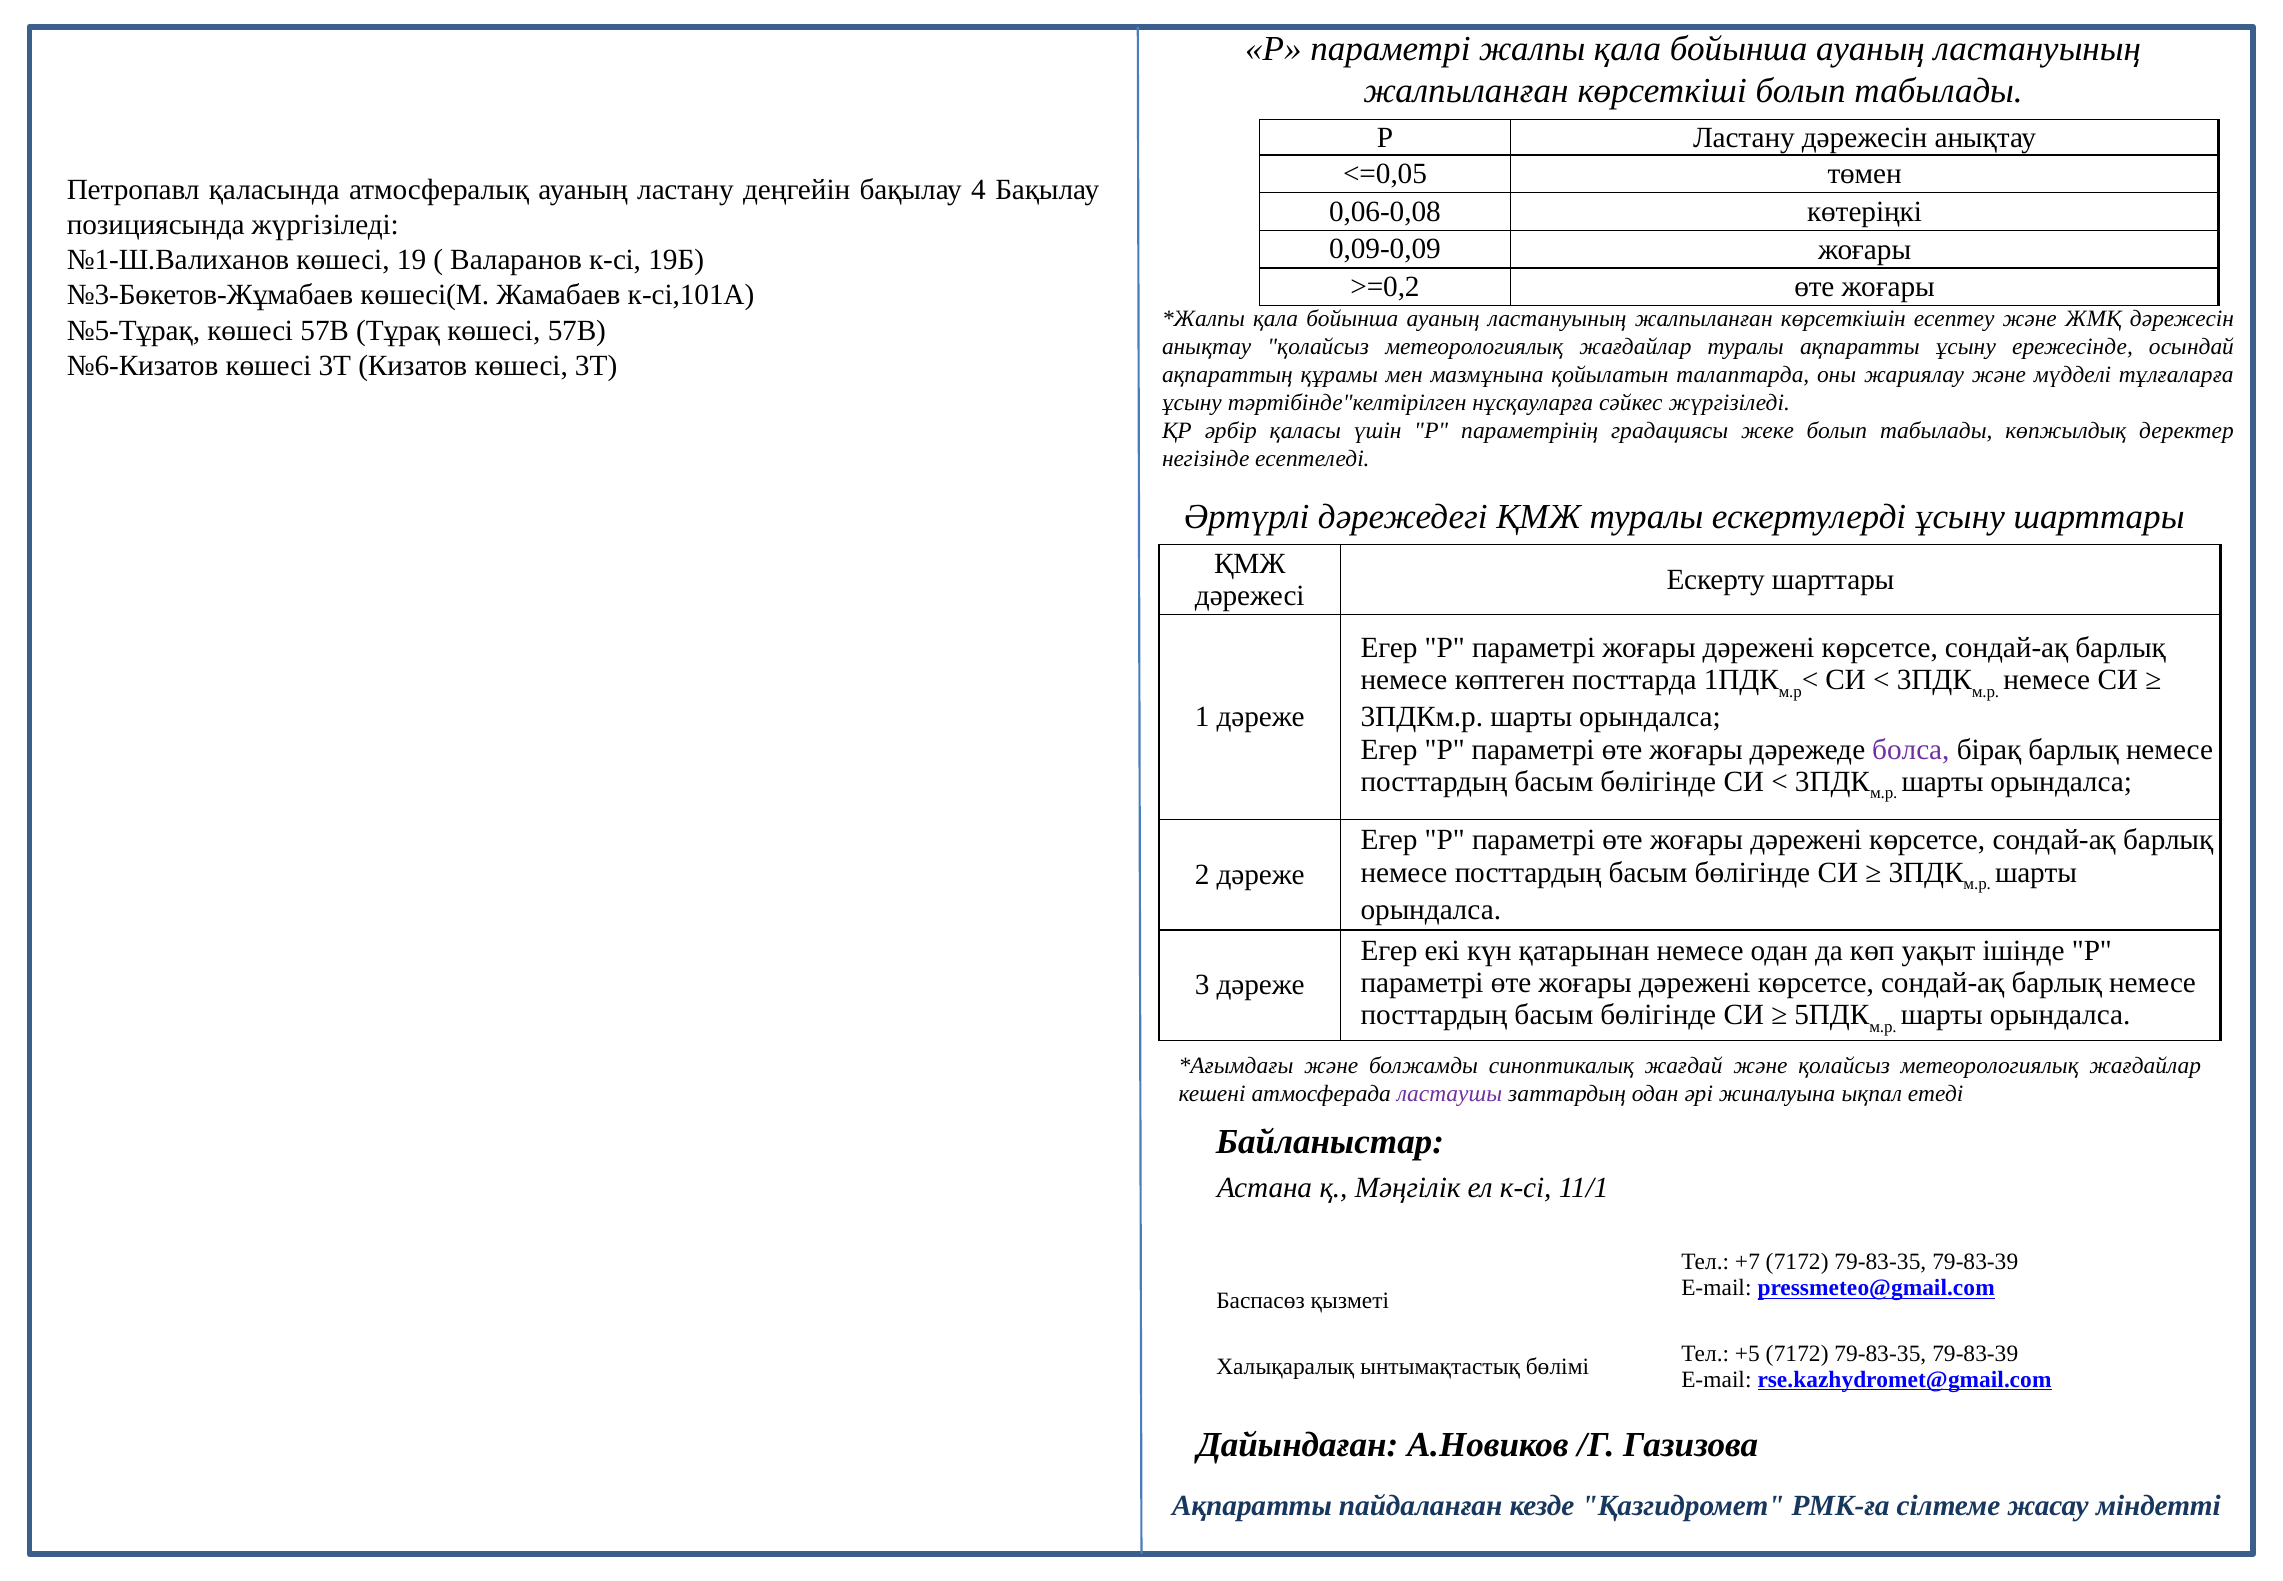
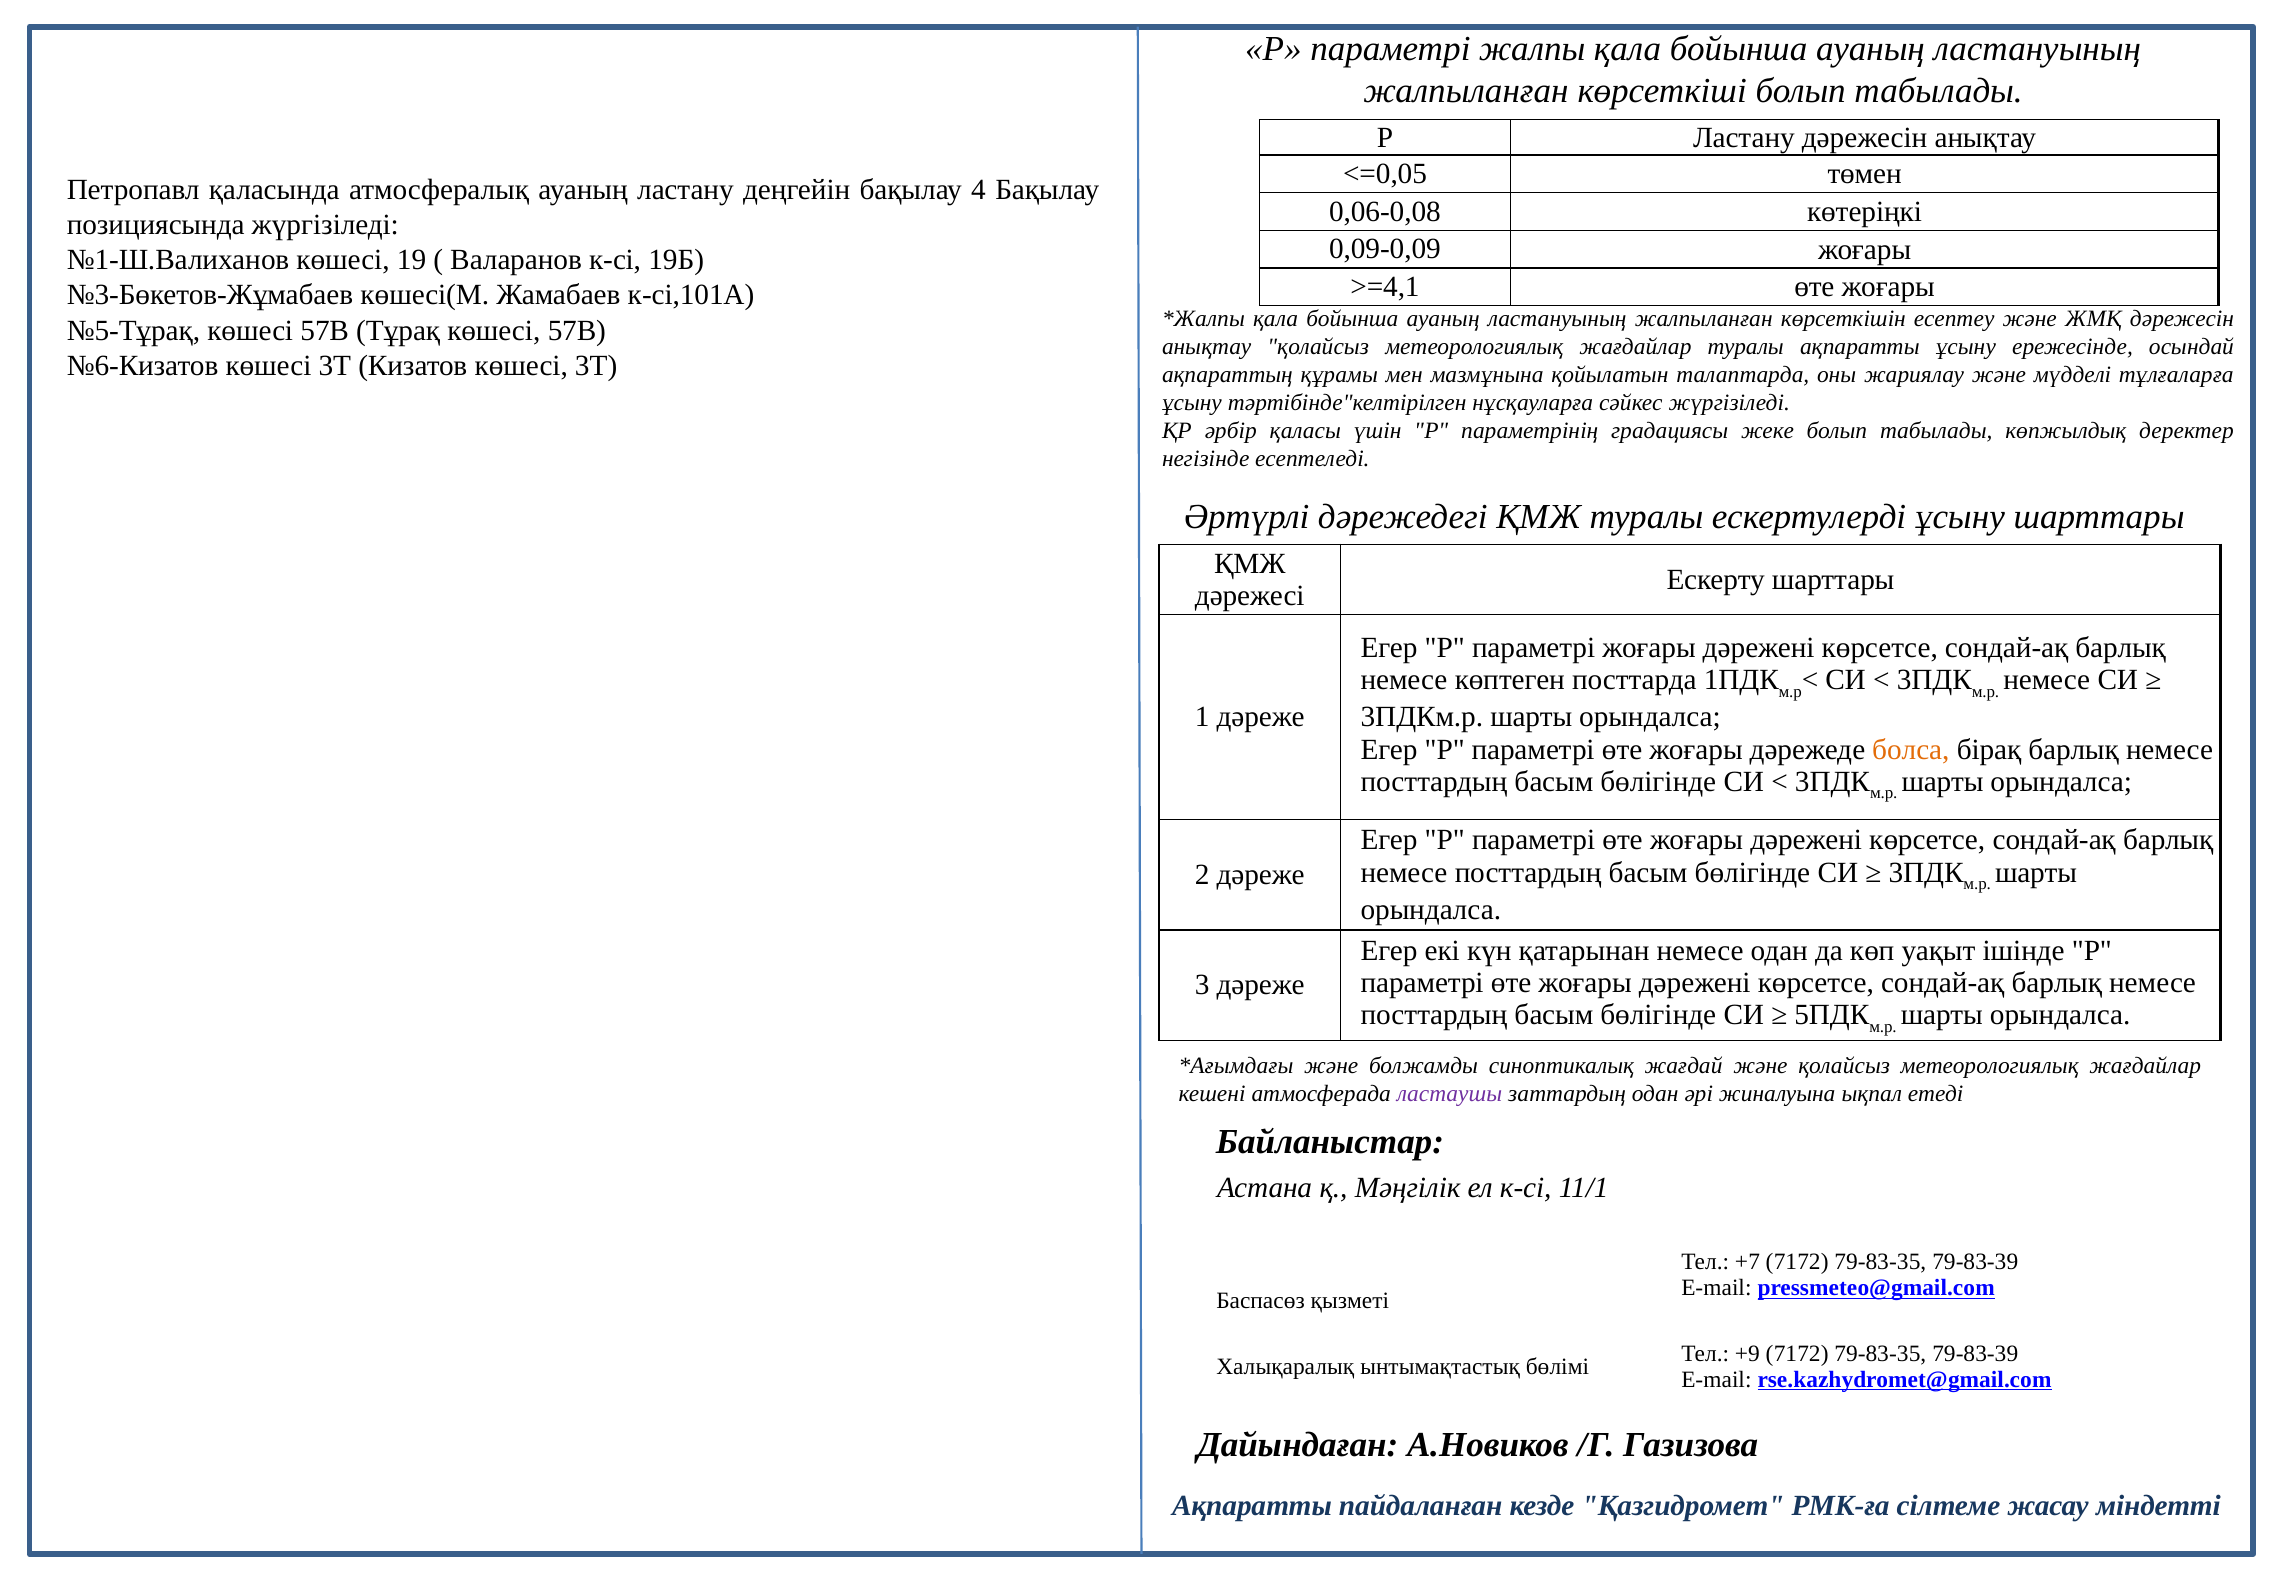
>=0,2: >=0,2 -> >=4,1
болса colour: purple -> orange
+5: +5 -> +9
